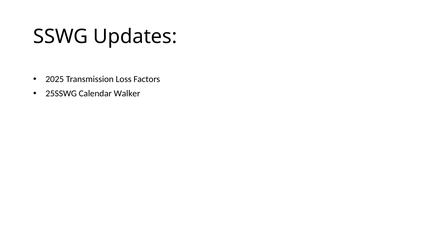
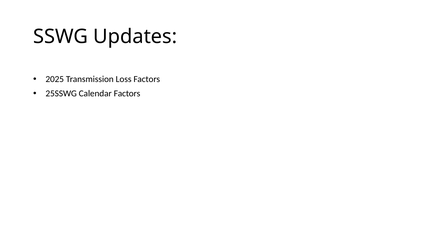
Calendar Walker: Walker -> Factors
